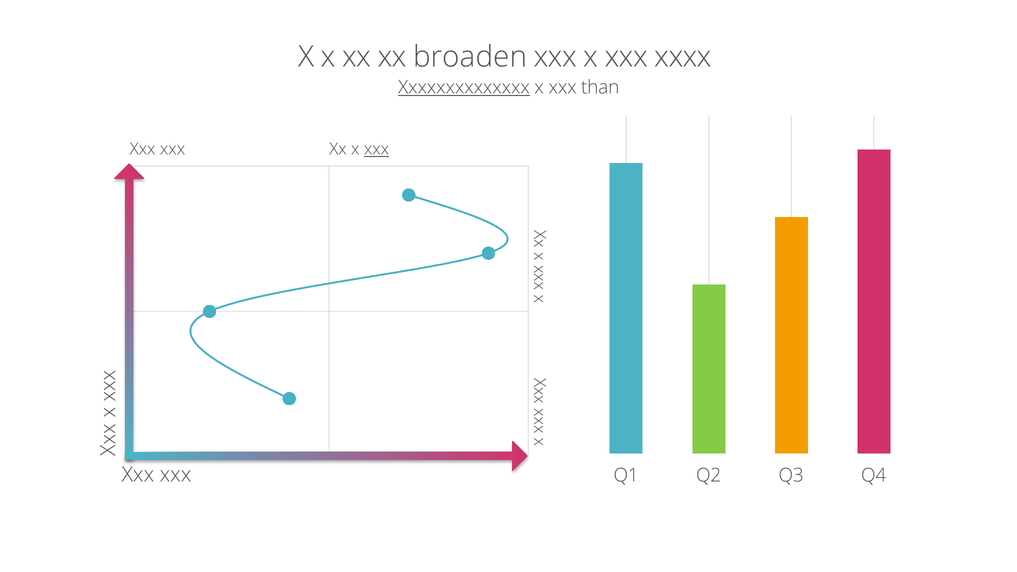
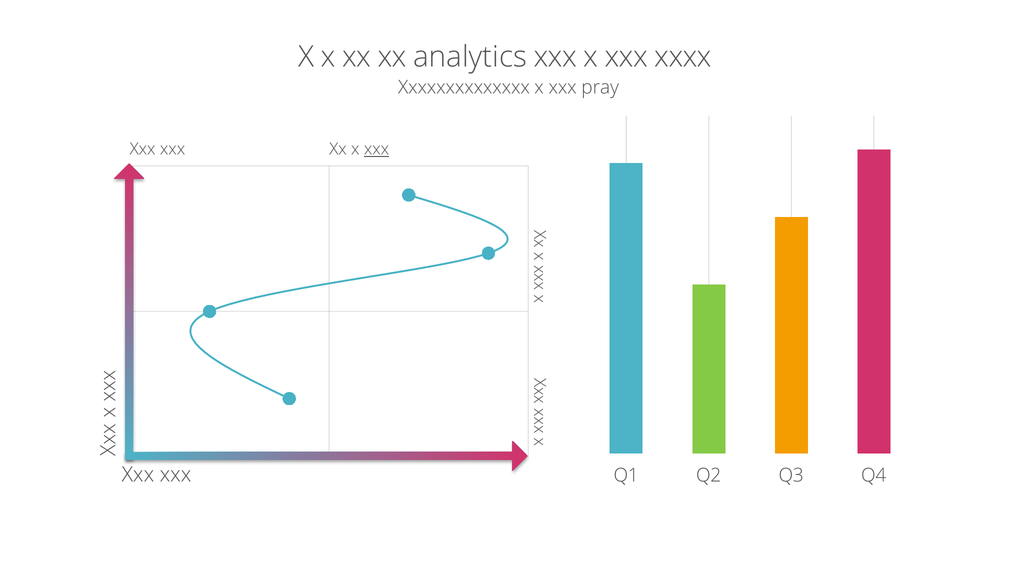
broaden: broaden -> analytics
Xxxxxxxxxxxxxx underline: present -> none
than: than -> pray
